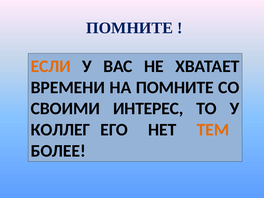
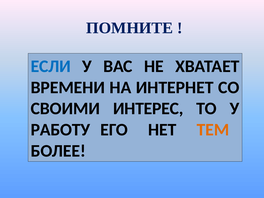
ЕСЛИ colour: orange -> blue
НА ПОМНИТЕ: ПОМНИТЕ -> ИНТЕРНЕТ
КОЛЛЕГ: КОЛЛЕГ -> РАБОТУ
